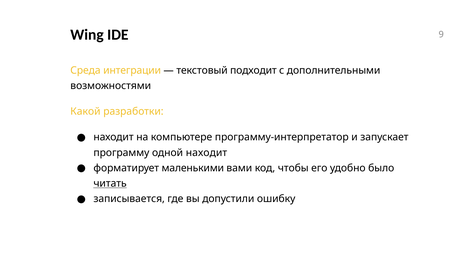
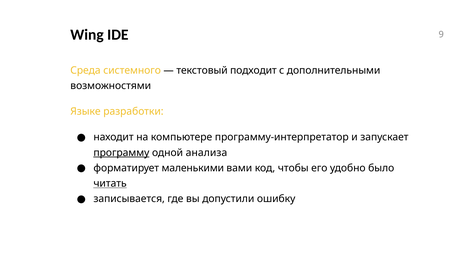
интеграции: интеграции -> системного
Какой: Какой -> Языке
программу underline: none -> present
одной находит: находит -> анализа
